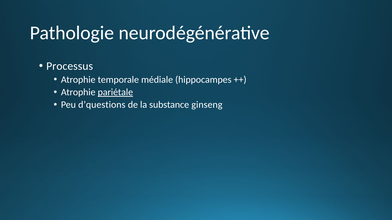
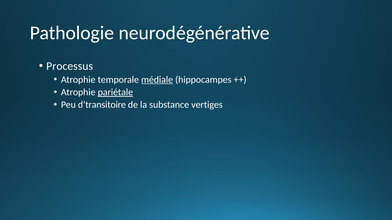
médiale underline: none -> present
d’questions: d’questions -> d’transitoire
ginseng: ginseng -> vertiges
